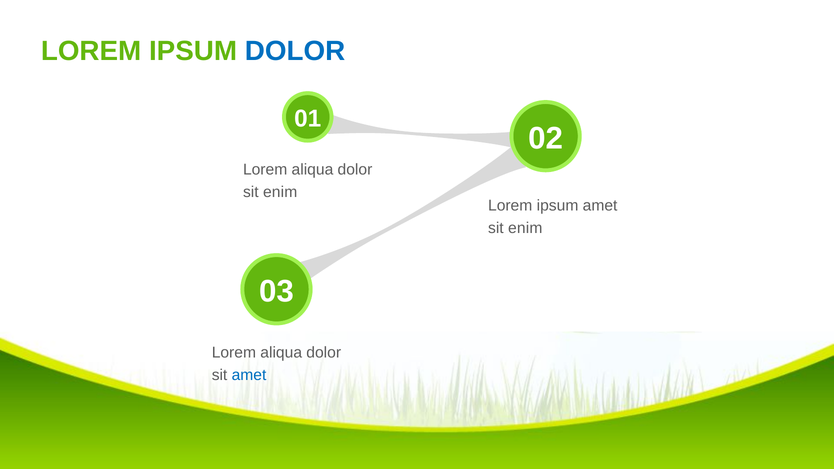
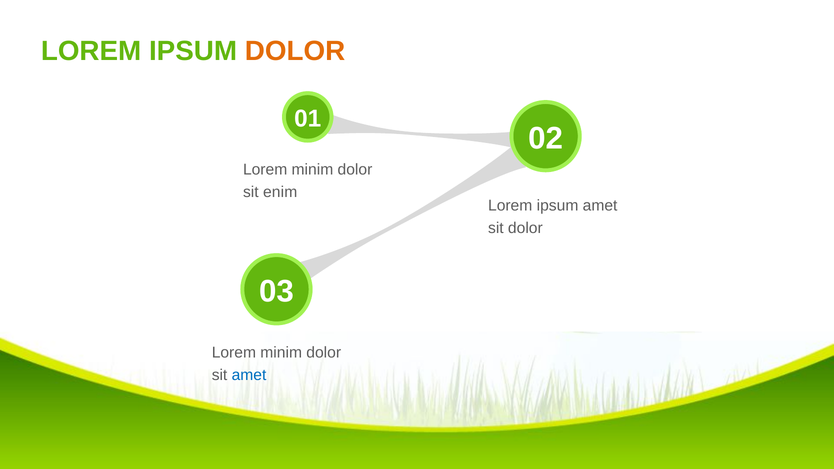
DOLOR at (295, 51) colour: blue -> orange
aliqua at (312, 170): aliqua -> minim
enim at (525, 228): enim -> dolor
aliqua at (281, 352): aliqua -> minim
